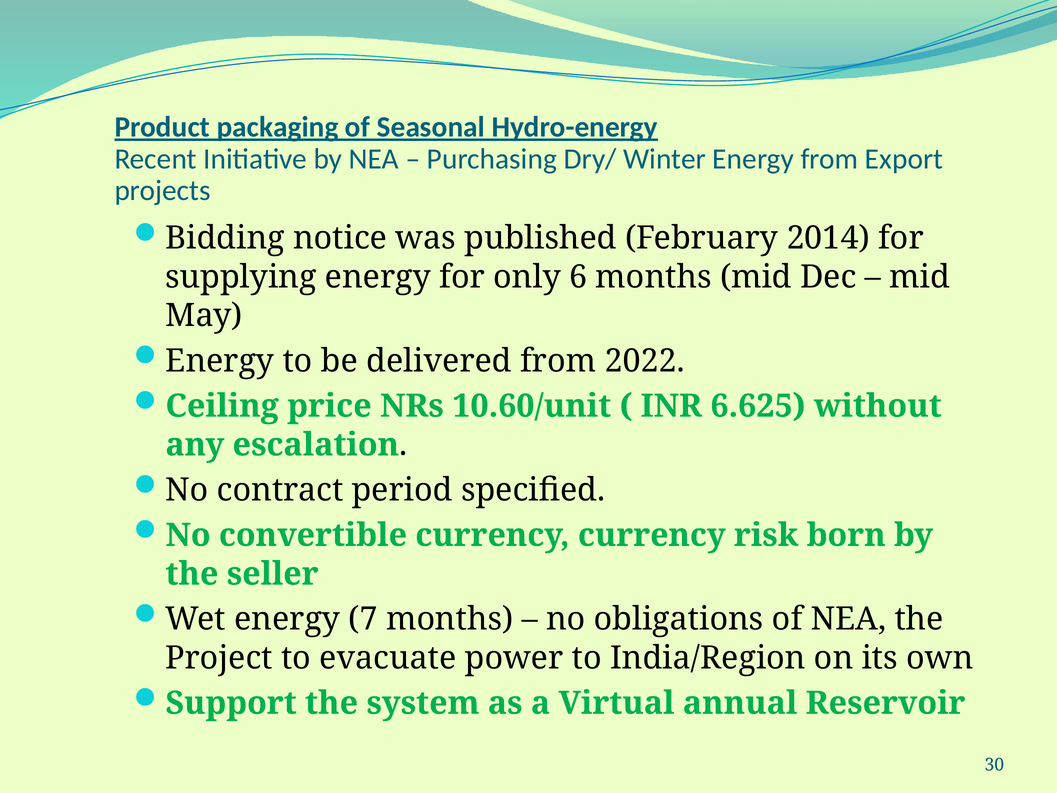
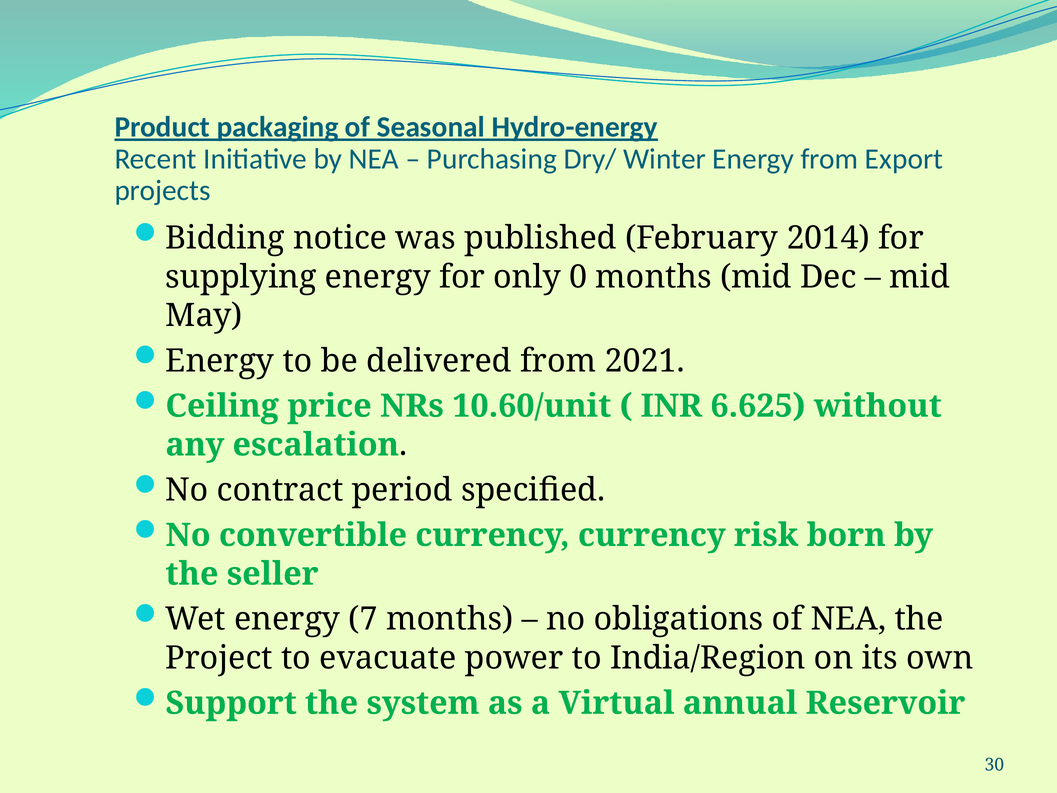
6: 6 -> 0
2022: 2022 -> 2021
